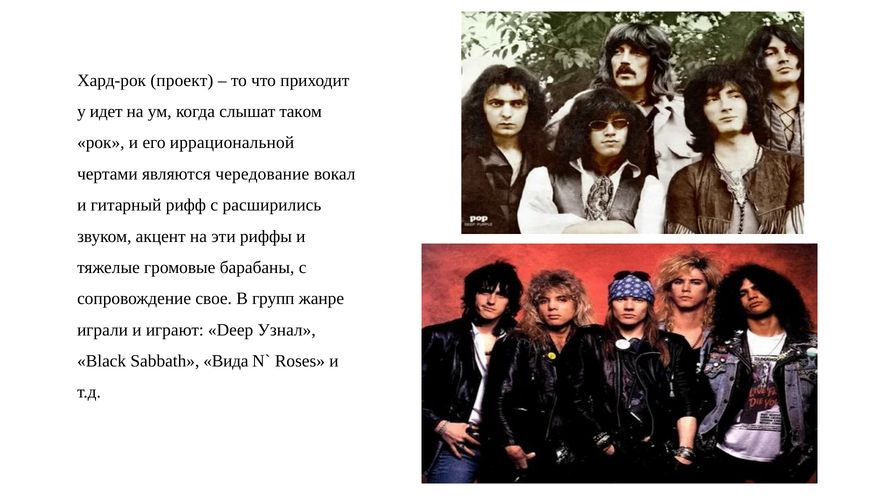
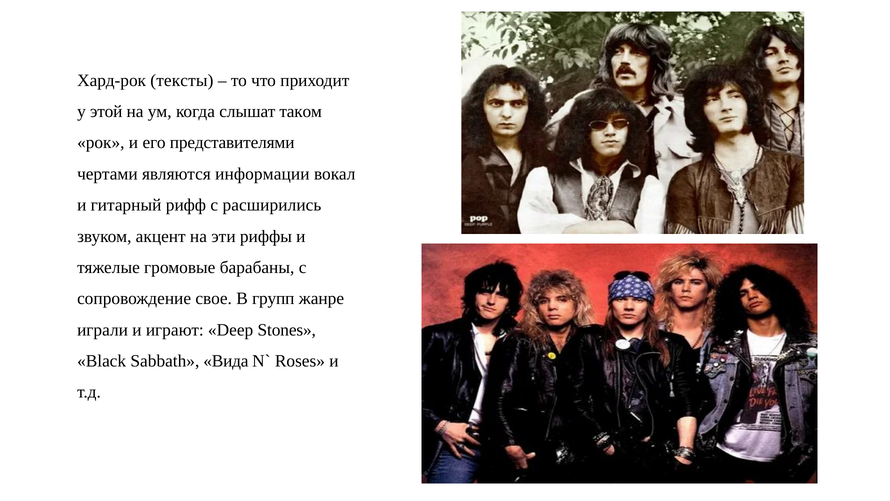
проект: проект -> тексты
идет: идет -> этой
иррациональной: иррациональной -> представителями
чередование: чередование -> информации
Узнал: Узнал -> Stones
